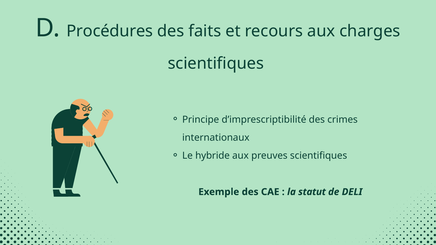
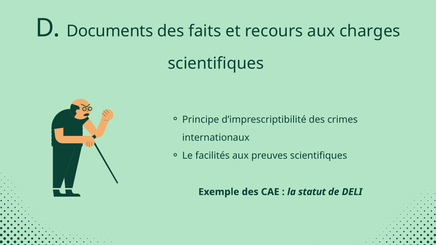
Procédures: Procédures -> Documents
hybride: hybride -> facilités
